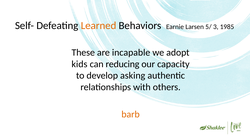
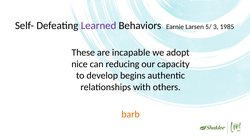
Learned colour: orange -> purple
kids: kids -> nice
asking: asking -> begins
